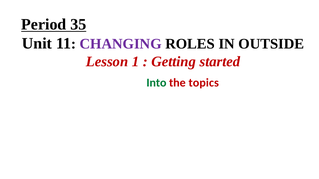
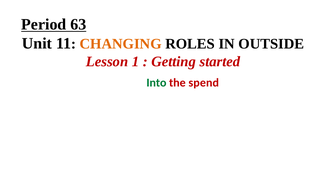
35: 35 -> 63
CHANGING colour: purple -> orange
topics: topics -> spend
